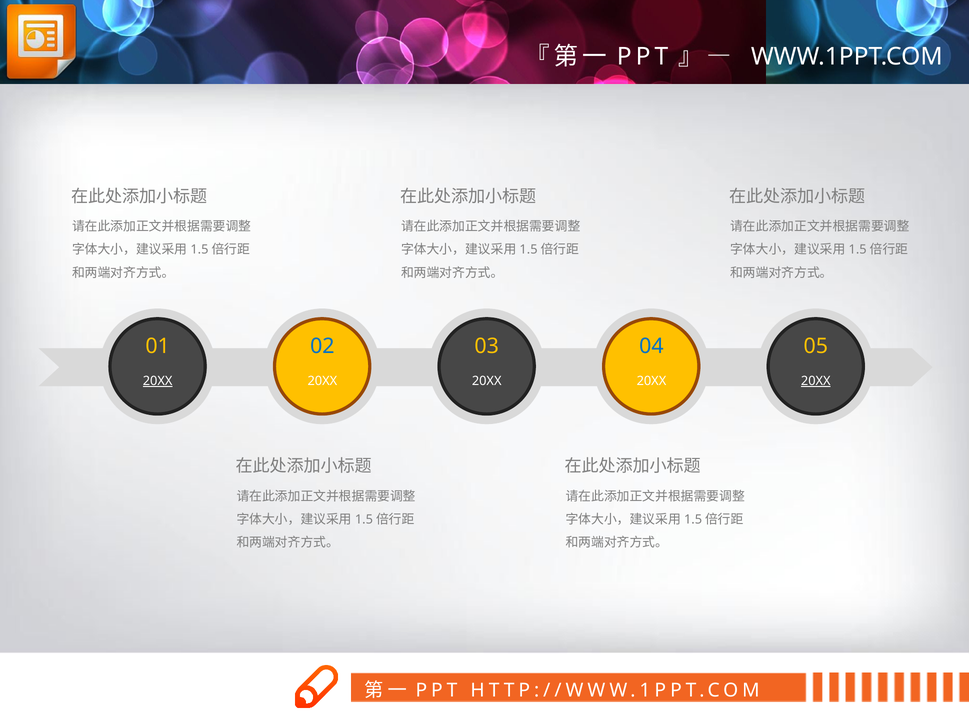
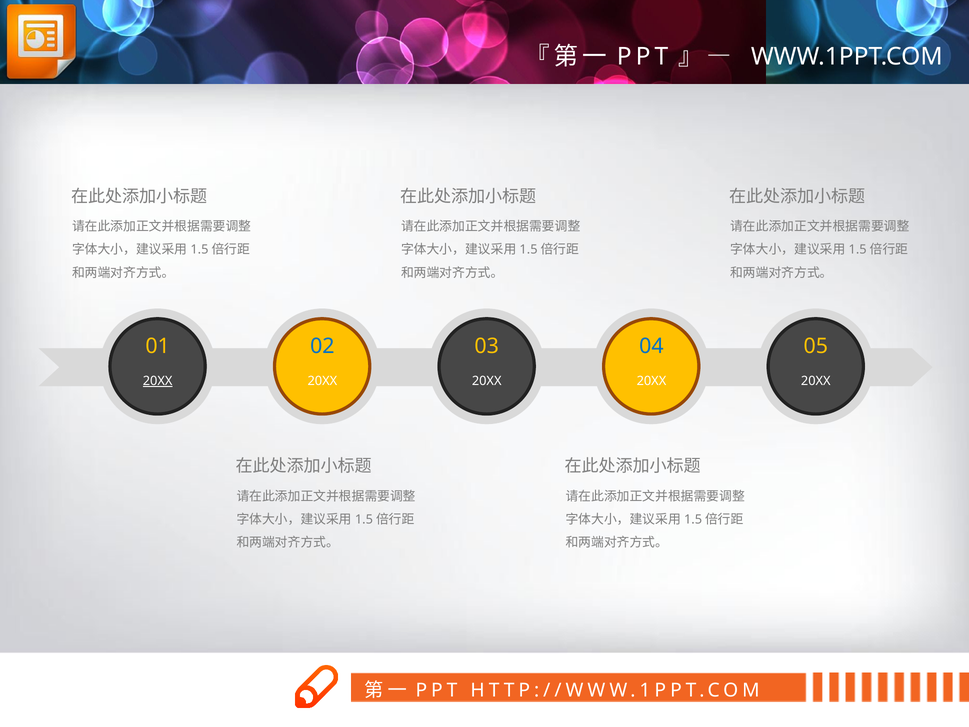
20XX at (816, 381) underline: present -> none
